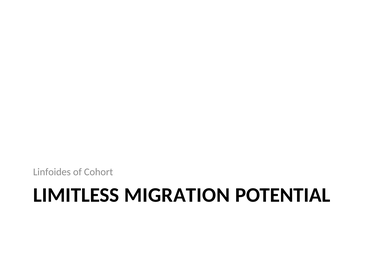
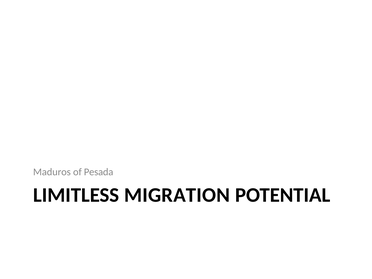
Linfoides: Linfoides -> Maduros
Cohort: Cohort -> Pesada
